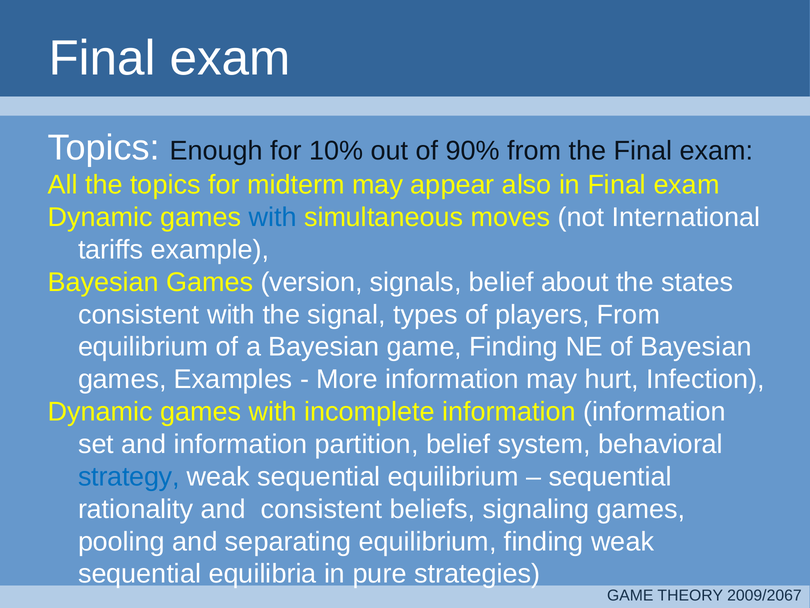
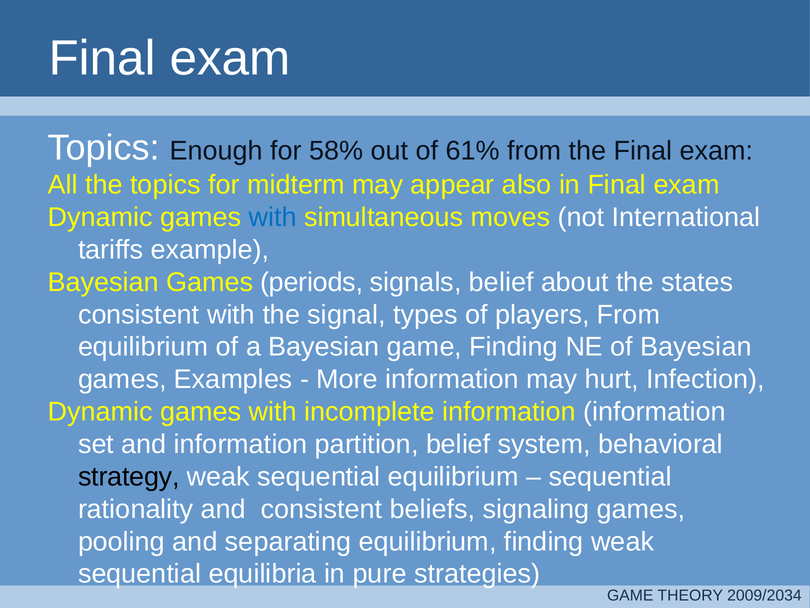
10%: 10% -> 58%
90%: 90% -> 61%
version: version -> periods
strategy colour: blue -> black
2009/2067: 2009/2067 -> 2009/2034
